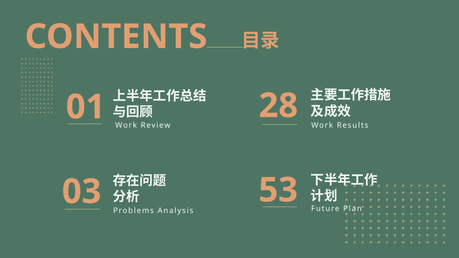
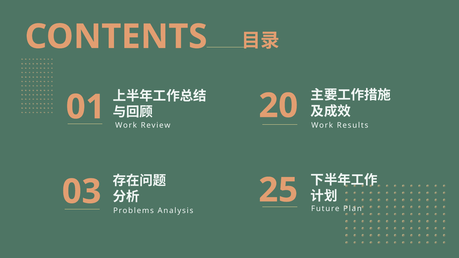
28: 28 -> 20
53: 53 -> 25
